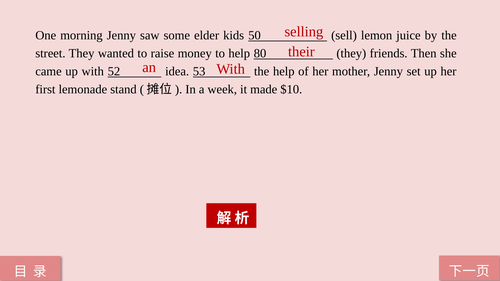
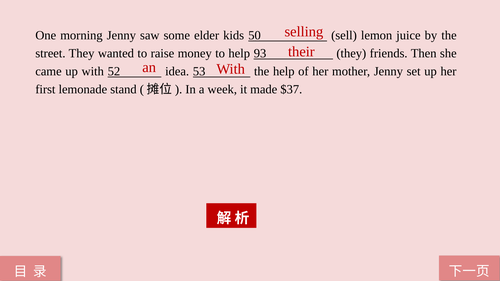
80: 80 -> 93
$10: $10 -> $37
